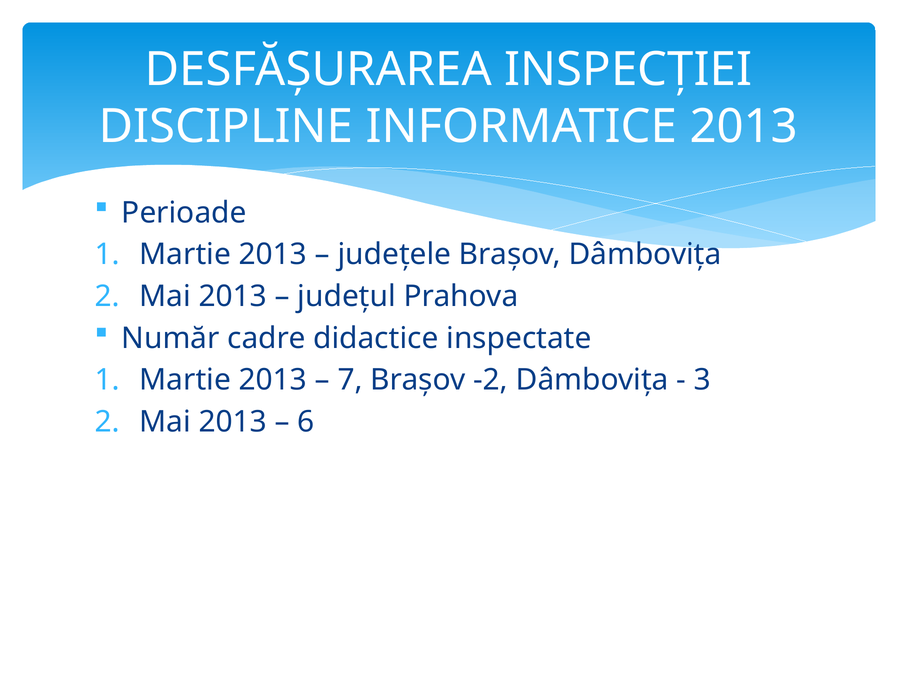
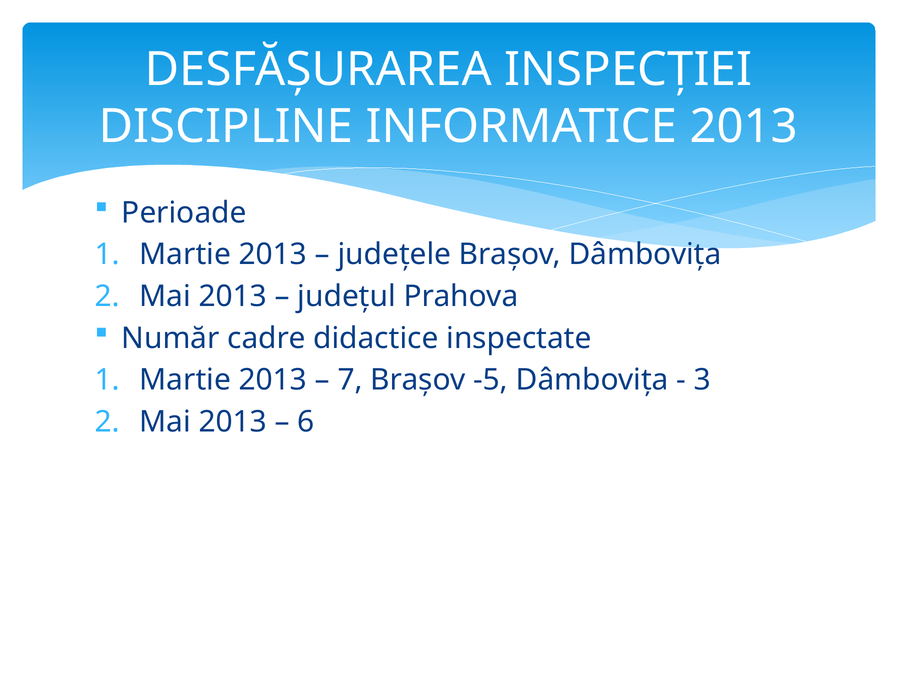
-2: -2 -> -5
